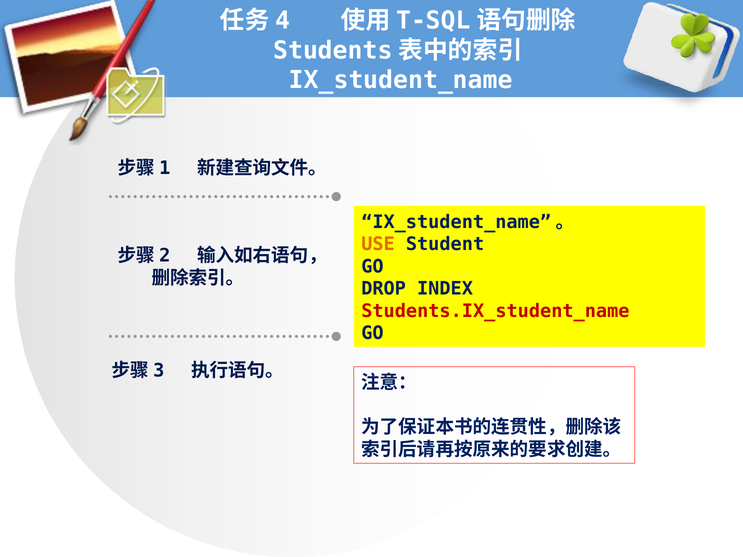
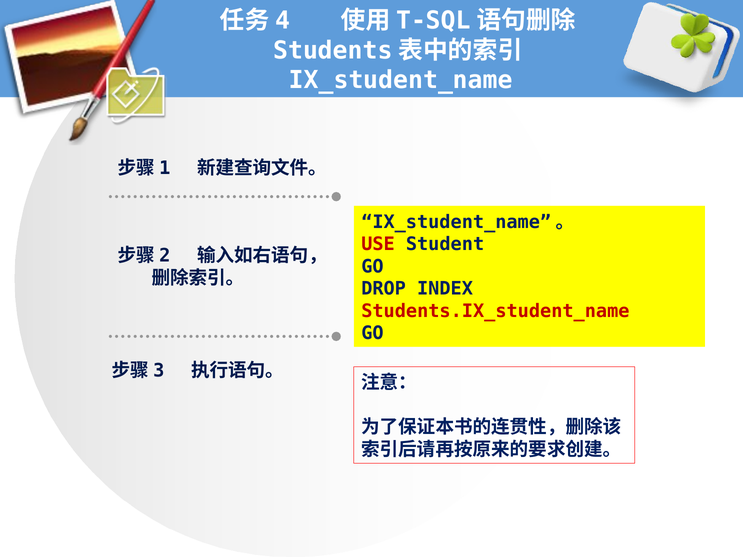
USE colour: orange -> red
